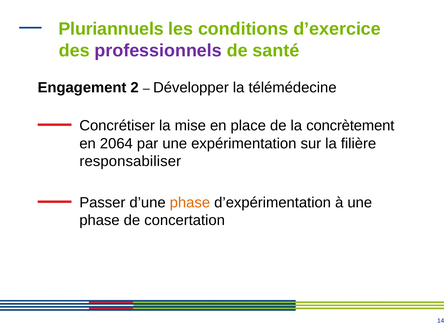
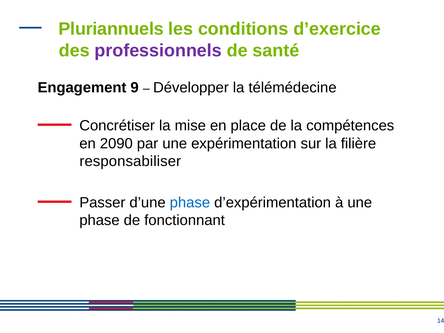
2: 2 -> 9
concrètement: concrètement -> compétences
2064: 2064 -> 2090
phase at (190, 203) colour: orange -> blue
concertation: concertation -> fonctionnant
